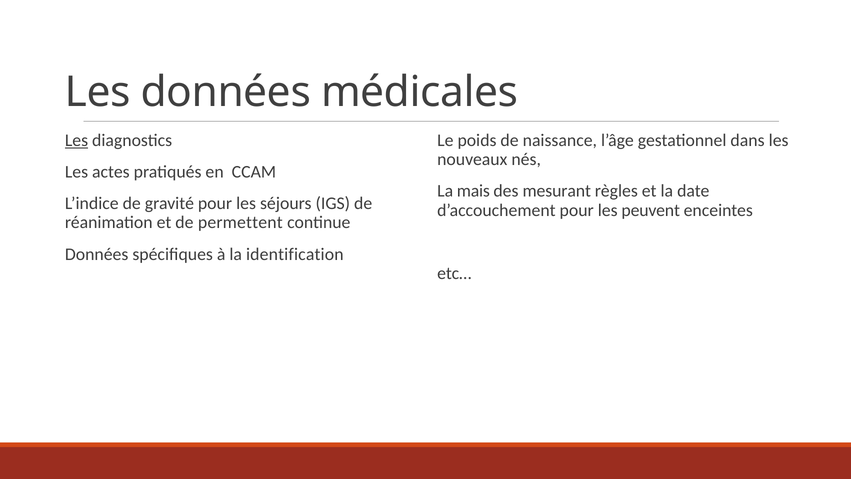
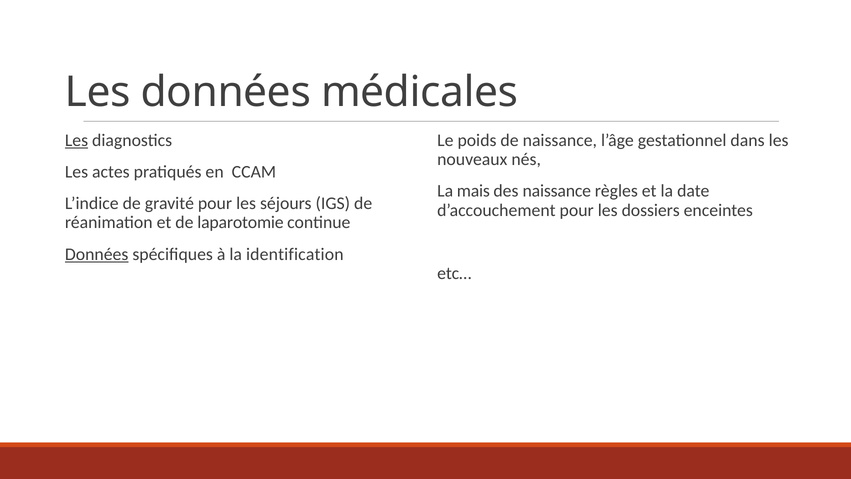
des mesurant: mesurant -> naissance
peuvent: peuvent -> dossiers
permettent: permettent -> laparotomie
Données at (97, 254) underline: none -> present
